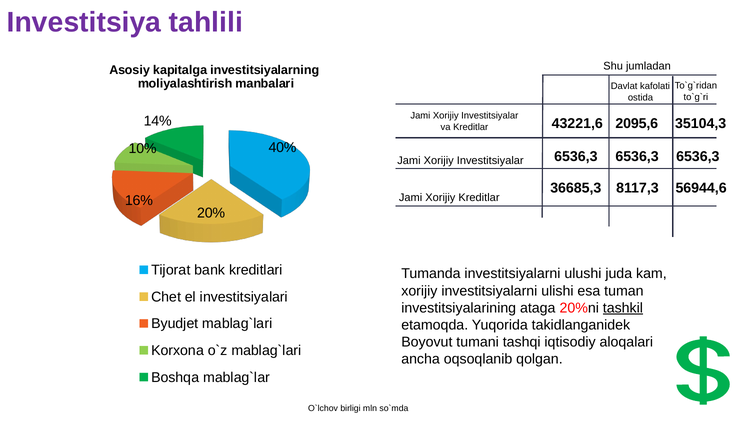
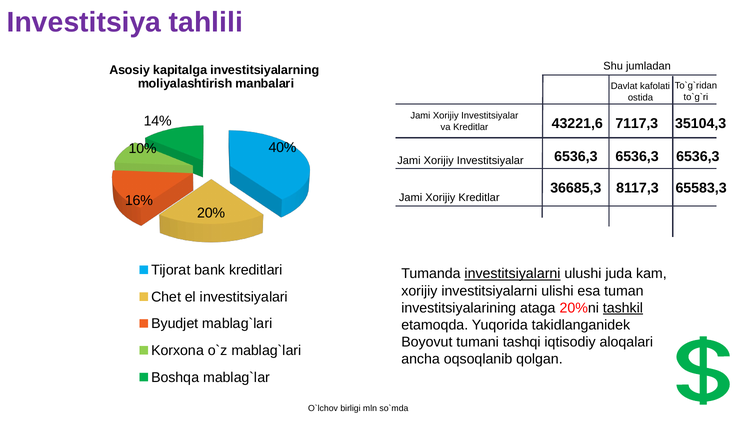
2095,6: 2095,6 -> 7117,3
56944,6: 56944,6 -> 65583,3
investitsiyalarni at (512, 273) underline: none -> present
